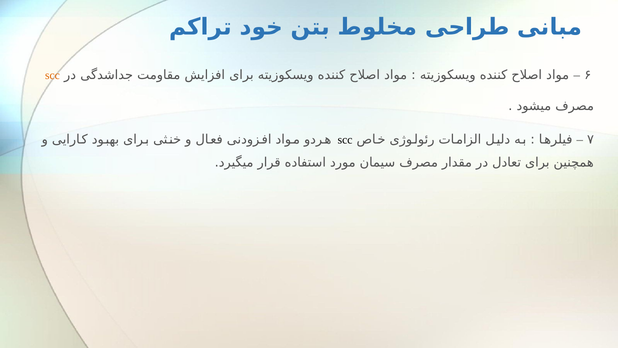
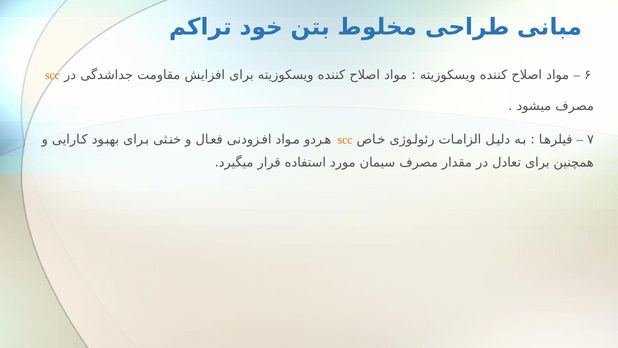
scc at (345, 140) colour: black -> orange
